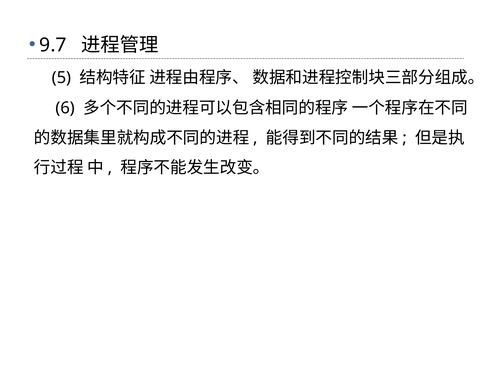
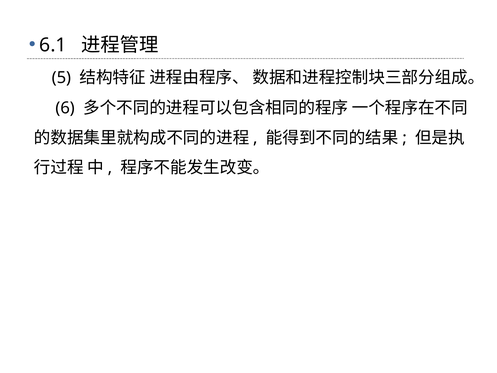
9.7: 9.7 -> 6.1
